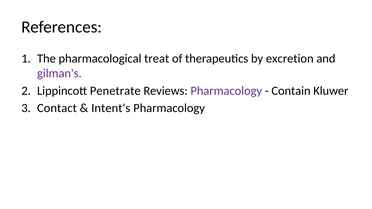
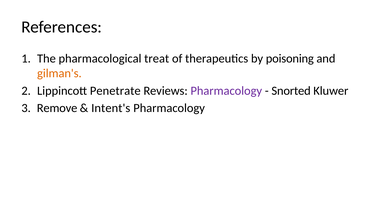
excretion: excretion -> poisoning
gilman's colour: purple -> orange
Contain: Contain -> Snorted
Contact: Contact -> Remove
